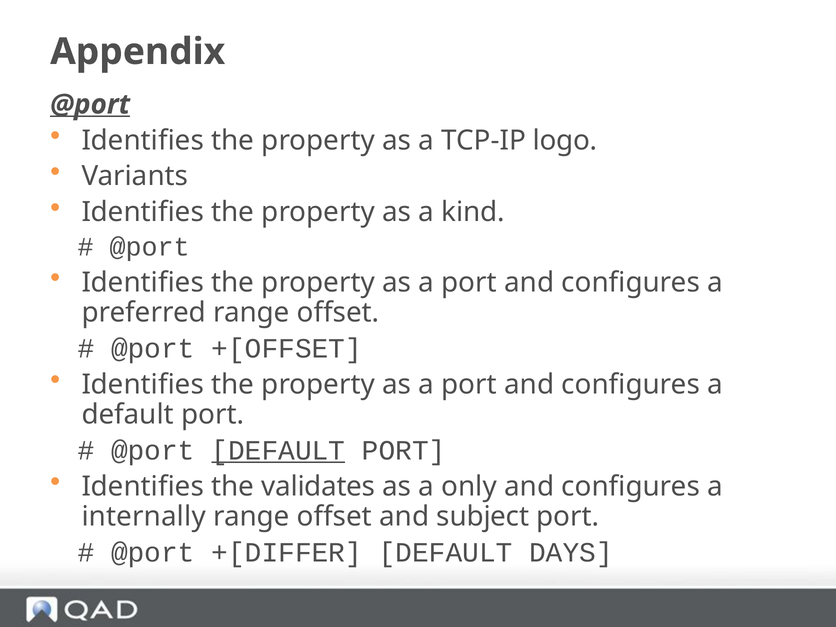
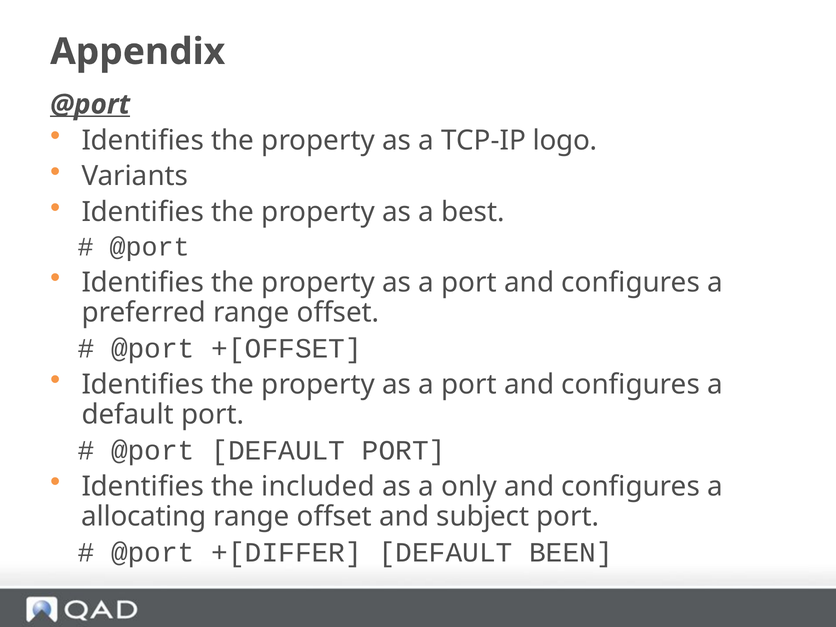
kind: kind -> best
DEFAULT at (278, 450) underline: present -> none
validates: validates -> included
internally: internally -> allocating
DAYS: DAYS -> BEEN
